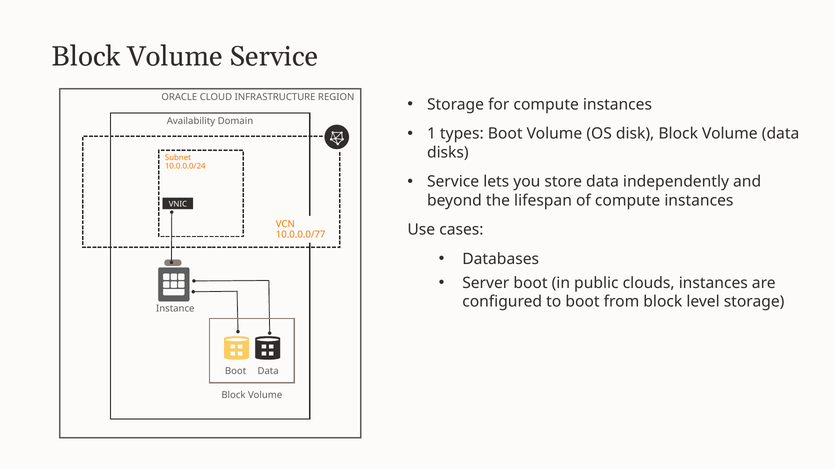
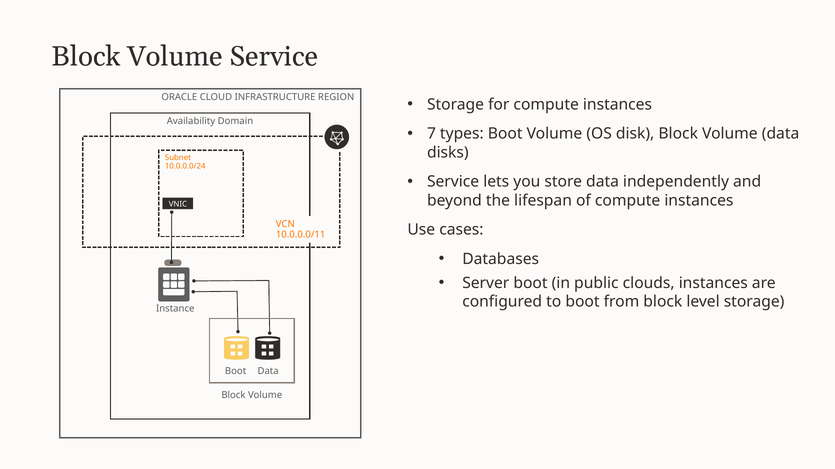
1: 1 -> 7
10.0.0.0/77: 10.0.0.0/77 -> 10.0.0.0/11
